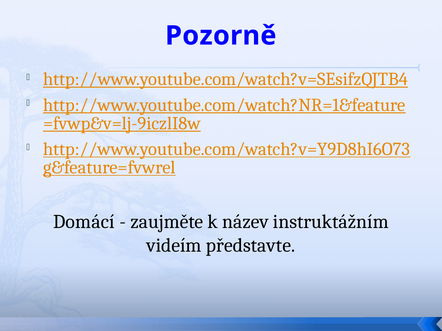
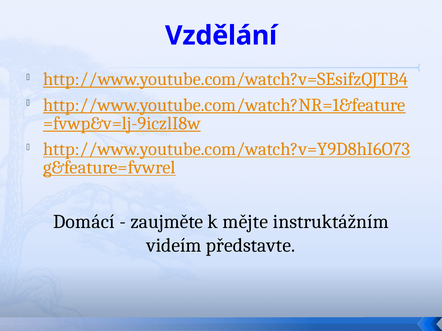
Pozorně: Pozorně -> Vzdělání
název: název -> mějte
